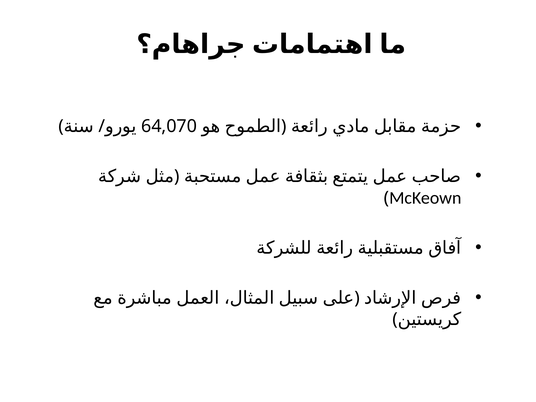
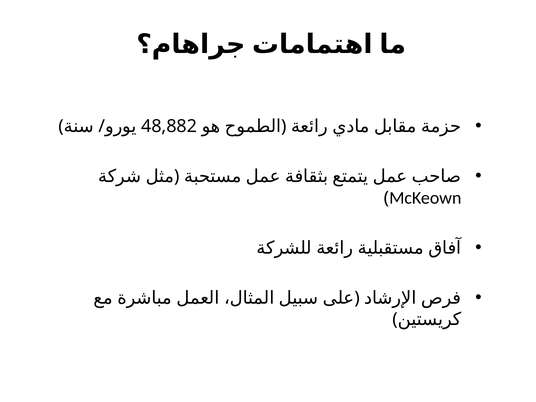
64,070: 64,070 -> 48,882
